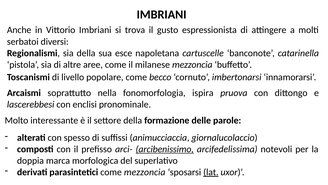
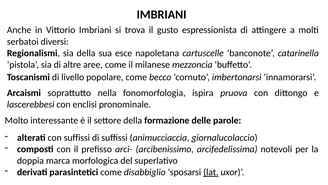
con spesso: spesso -> suffissi
arcibenissimo underline: present -> none
come mezzoncia: mezzoncia -> disabbiglio
